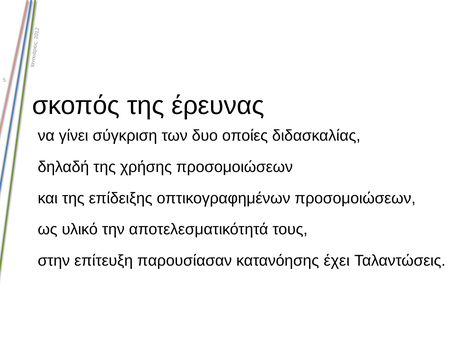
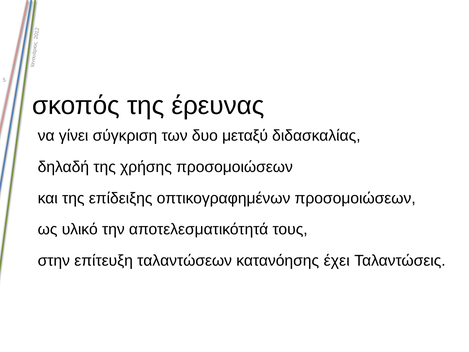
οποίες: οποίες -> μεταξύ
παρουσίασαν: παρουσίασαν -> ταλαντώσεων
